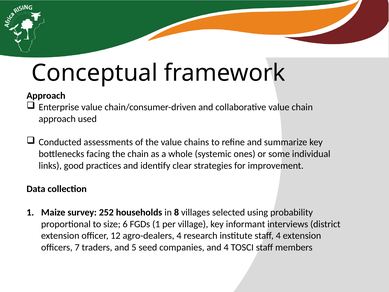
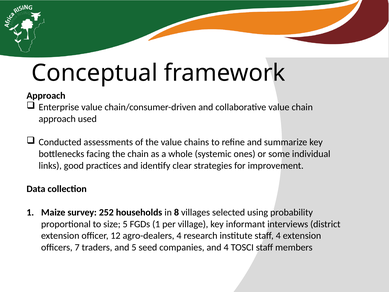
size 6: 6 -> 5
